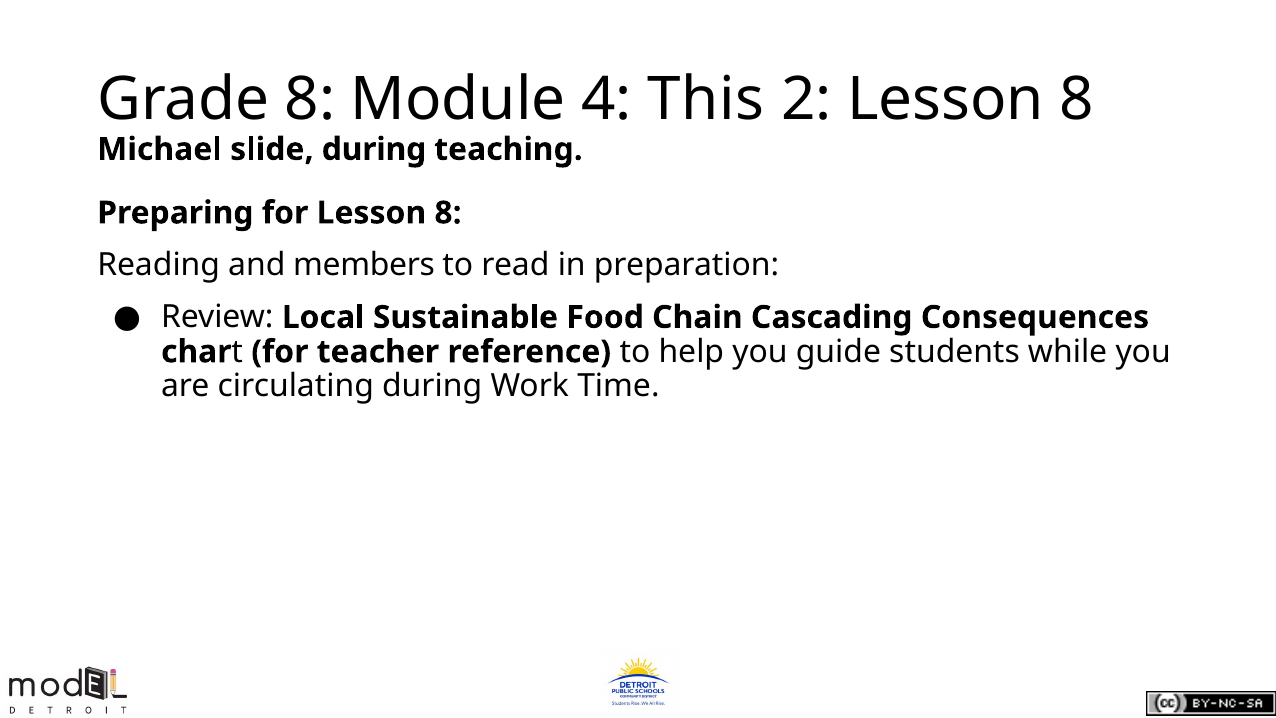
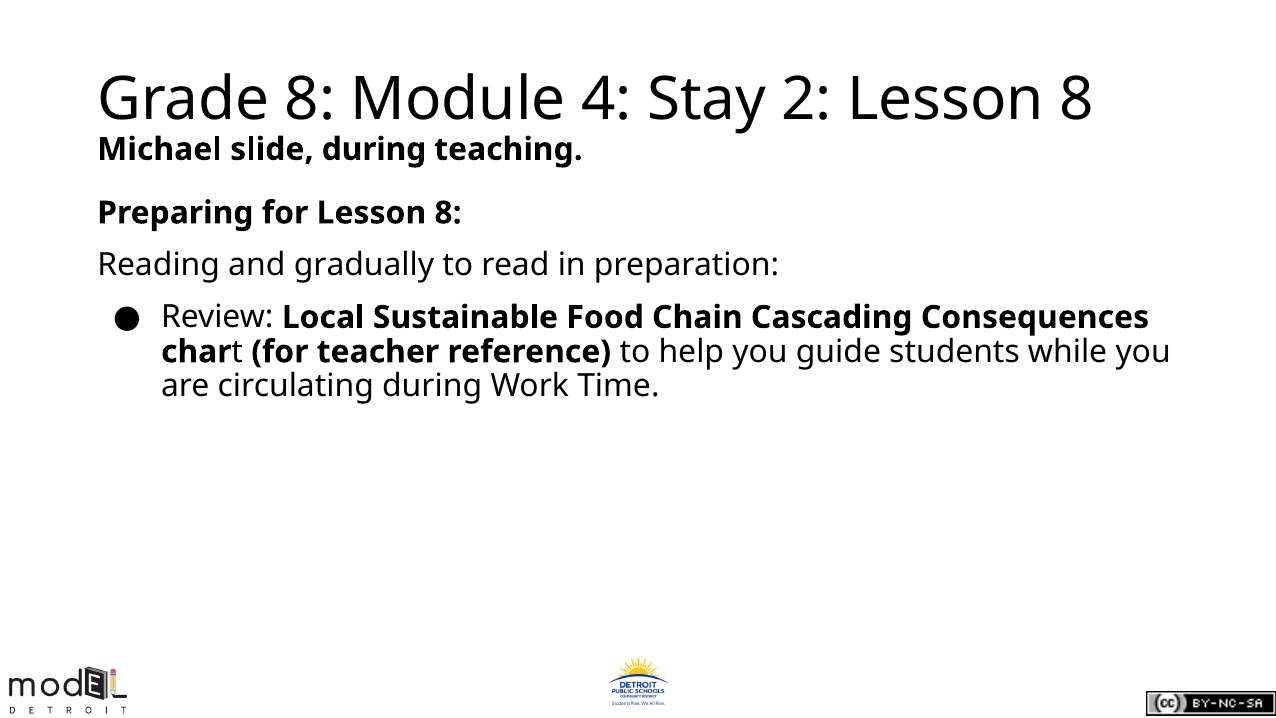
This: This -> Stay
members: members -> gradually
